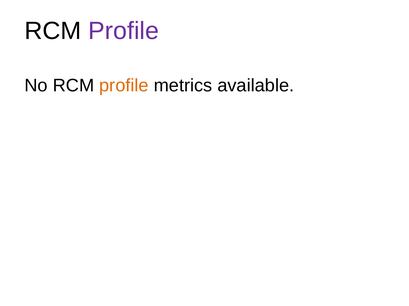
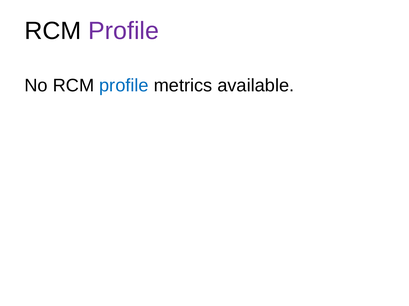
profile at (124, 86) colour: orange -> blue
